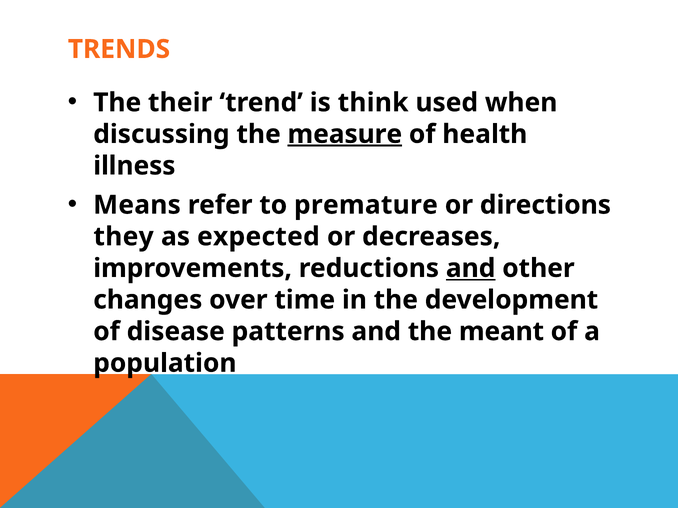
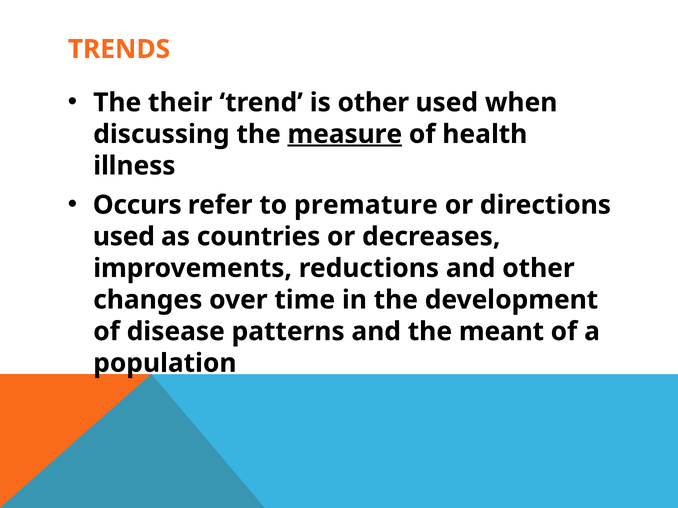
is think: think -> other
Means: Means -> Occurs
they at (124, 237): they -> used
expected: expected -> countries
and at (471, 268) underline: present -> none
